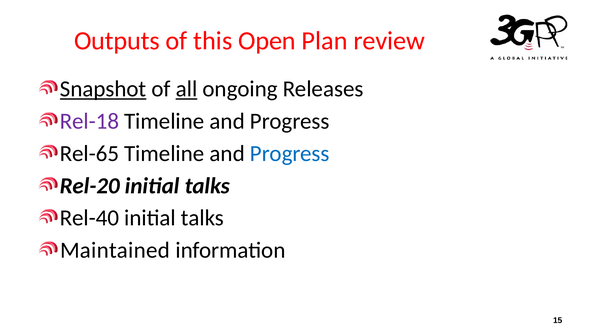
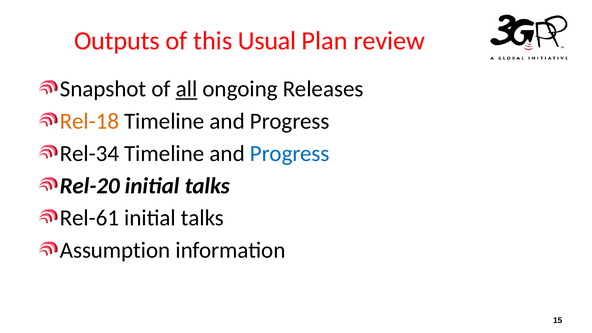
Open: Open -> Usual
Snapshot underline: present -> none
Rel-18 colour: purple -> orange
Rel-65: Rel-65 -> Rel-34
Rel-40: Rel-40 -> Rel-61
Maintained: Maintained -> Assumption
